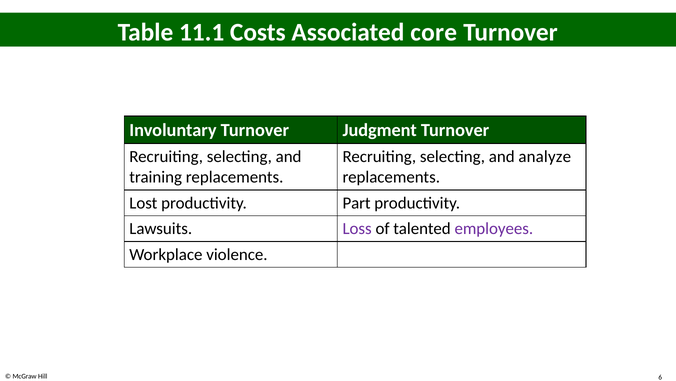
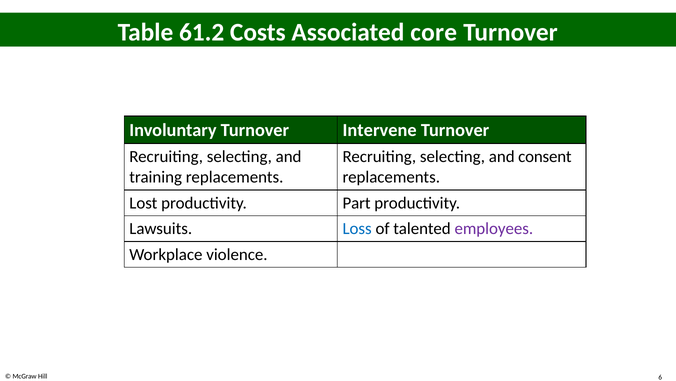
11.1: 11.1 -> 61.2
Judgment: Judgment -> Intervene
analyze: analyze -> consent
Loss colour: purple -> blue
